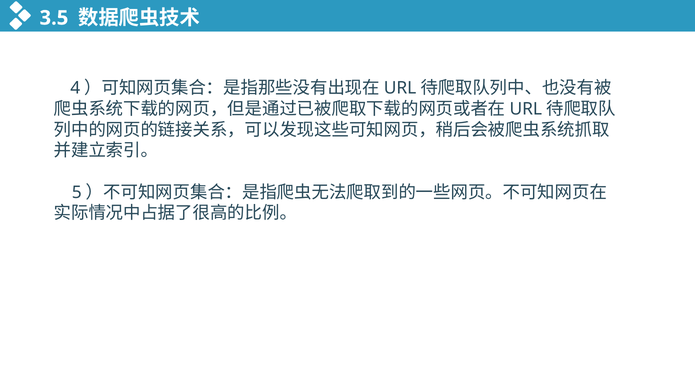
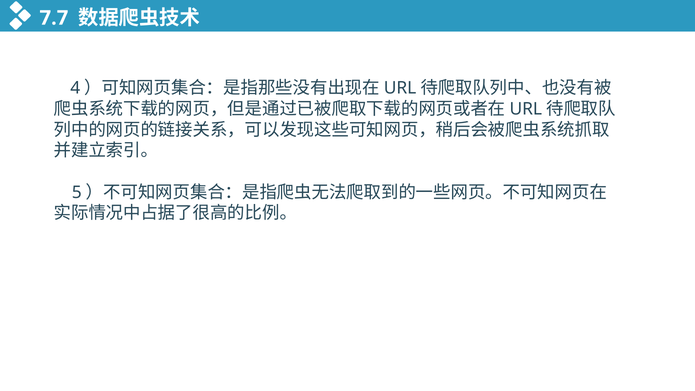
3.5: 3.5 -> 7.7
